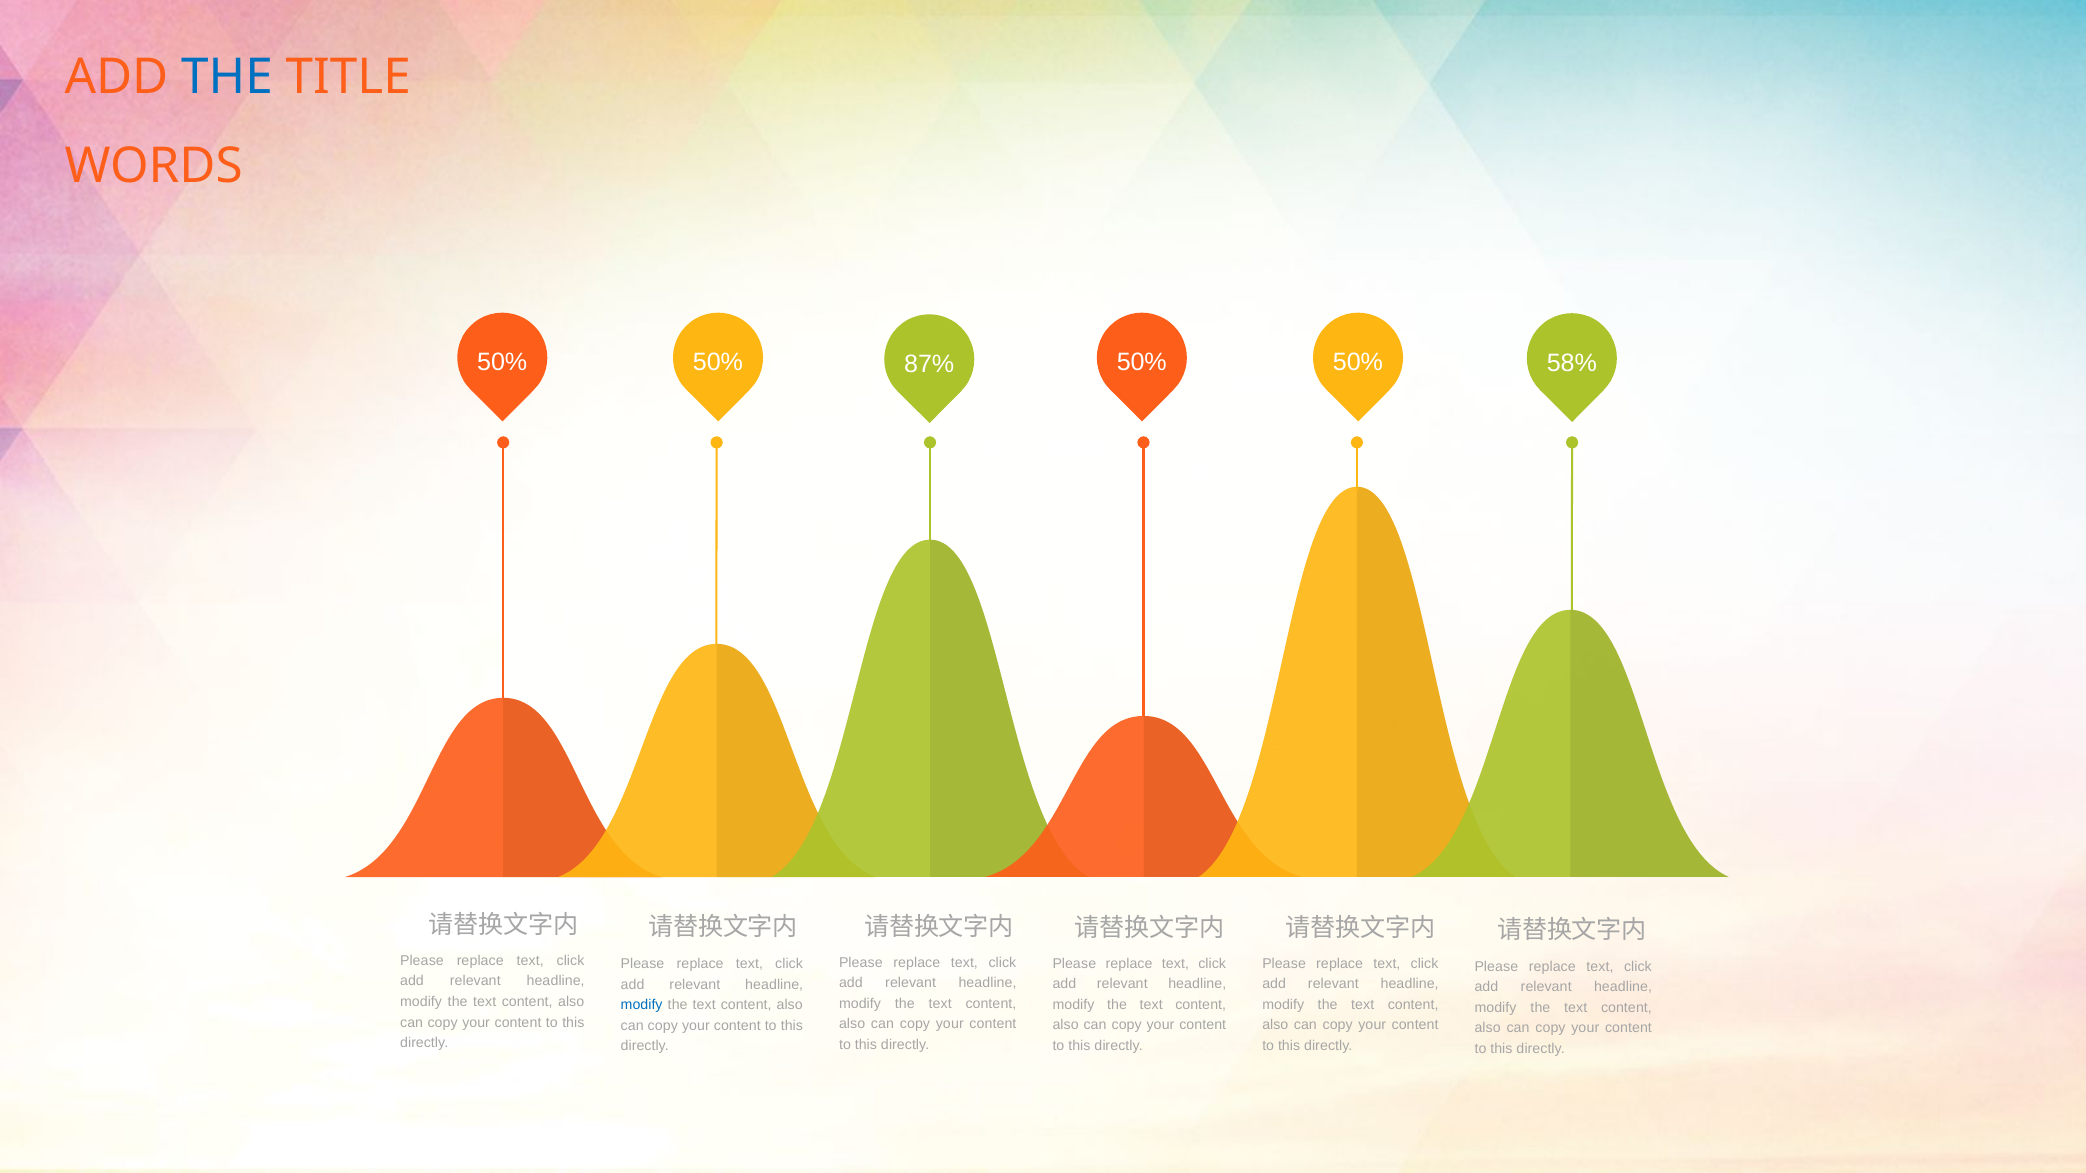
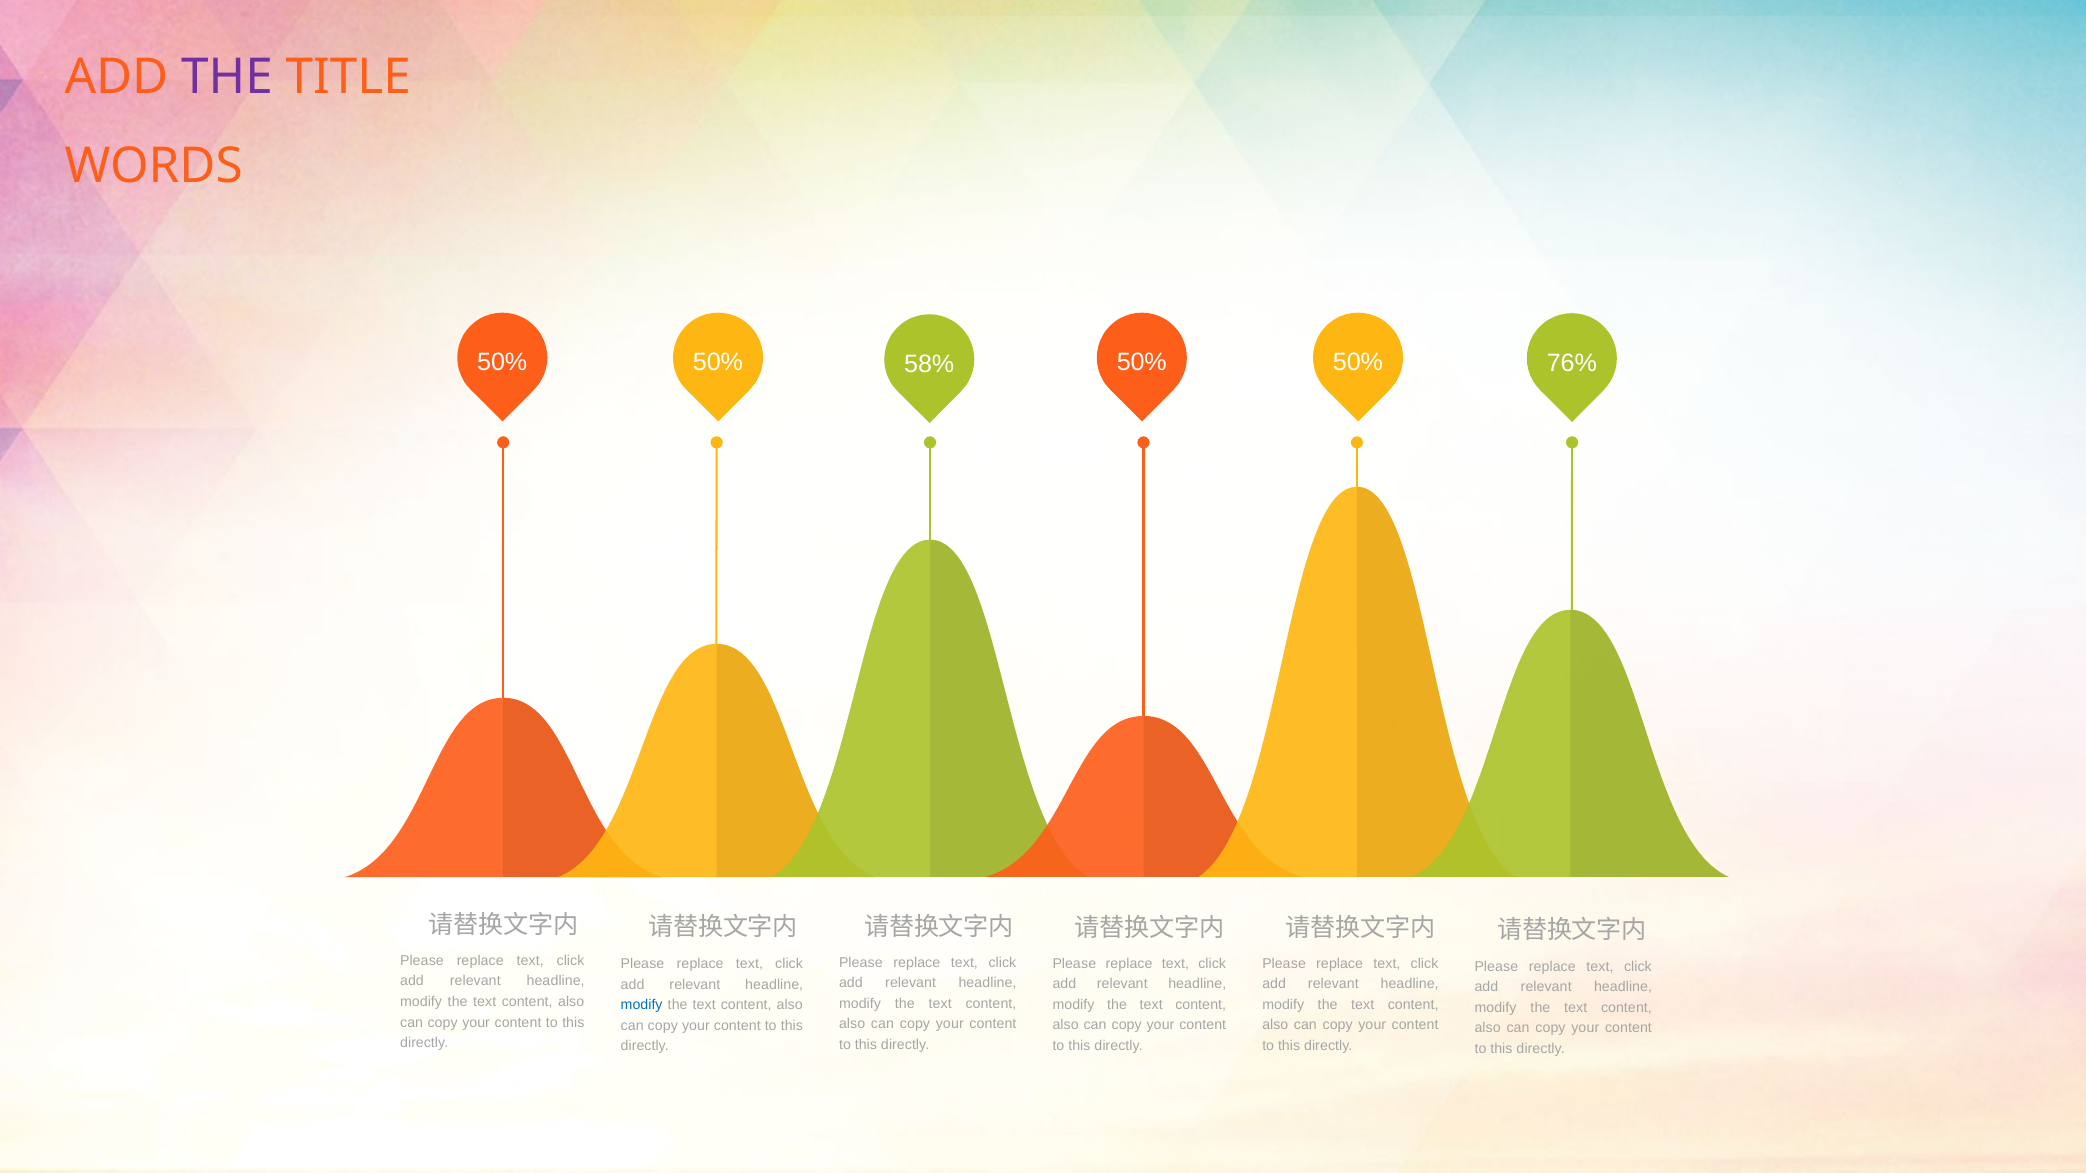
THE at (227, 77) colour: blue -> purple
87%: 87% -> 58%
58%: 58% -> 76%
